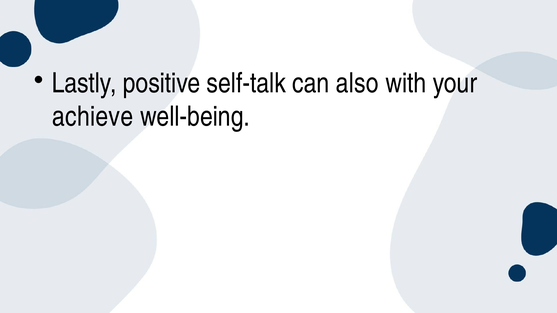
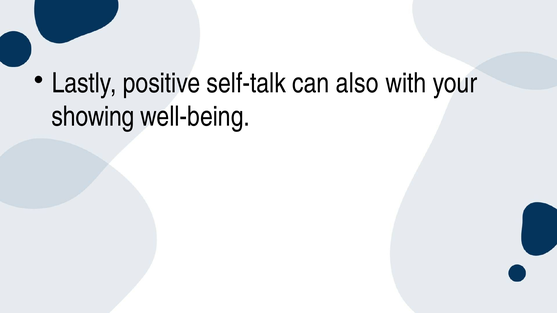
achieve: achieve -> showing
